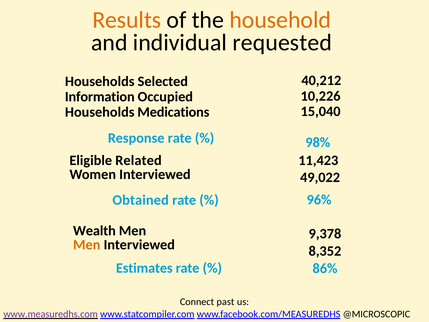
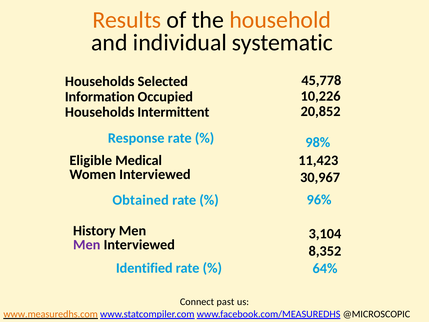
requested: requested -> systematic
40,212: 40,212 -> 45,778
15,040: 15,040 -> 20,852
Medications: Medications -> Intermittent
Related: Related -> Medical
49,022: 49,022 -> 30,967
Wealth: Wealth -> History
9,378: 9,378 -> 3,104
Men at (87, 244) colour: orange -> purple
Estimates: Estimates -> Identified
86%: 86% -> 64%
www.measuredhs.com colour: purple -> orange
